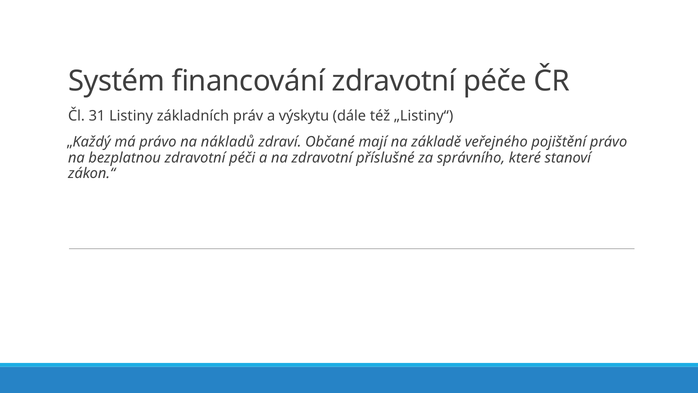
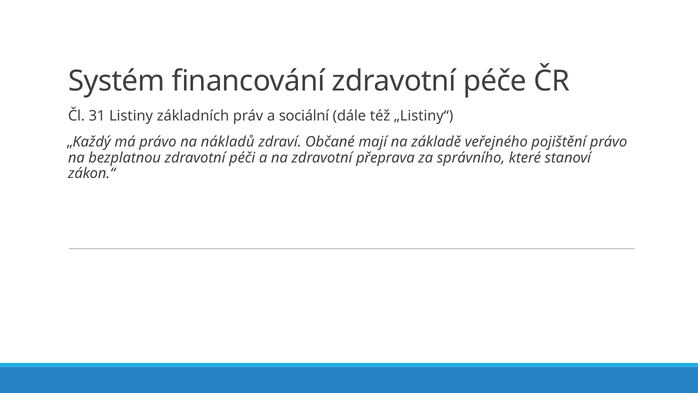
výskytu: výskytu -> sociální
příslušné: příslušné -> přeprava
